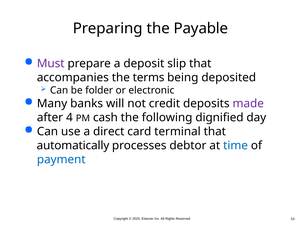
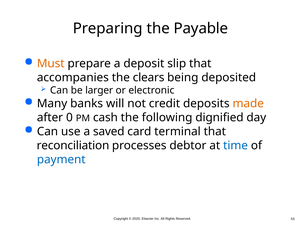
Must colour: purple -> orange
terms: terms -> clears
folder: folder -> larger
made colour: purple -> orange
4: 4 -> 0
direct: direct -> saved
automatically: automatically -> reconciliation
